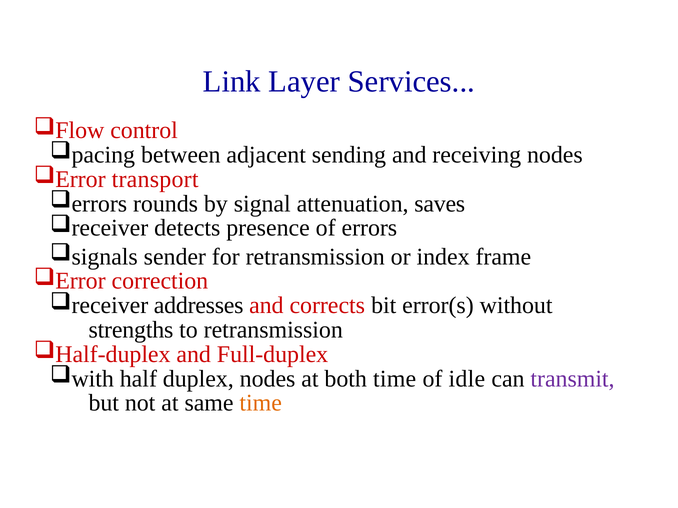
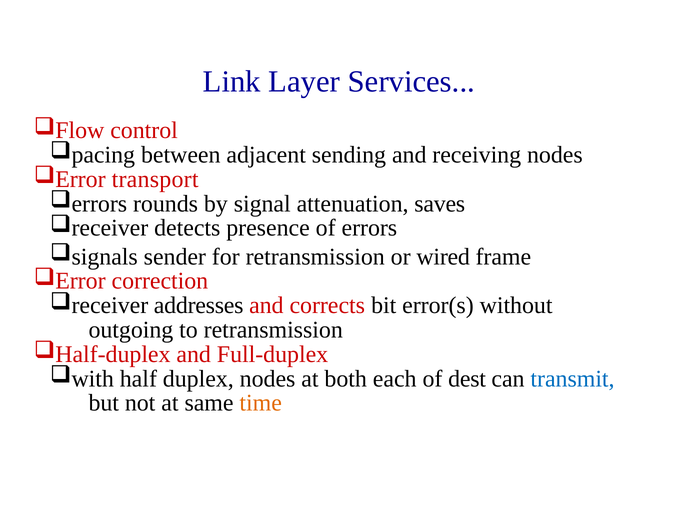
index: index -> wired
strengths: strengths -> outgoing
both time: time -> each
idle: idle -> dest
transmit colour: purple -> blue
